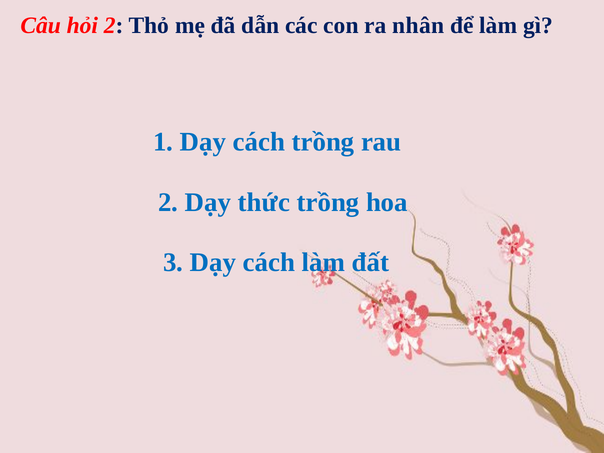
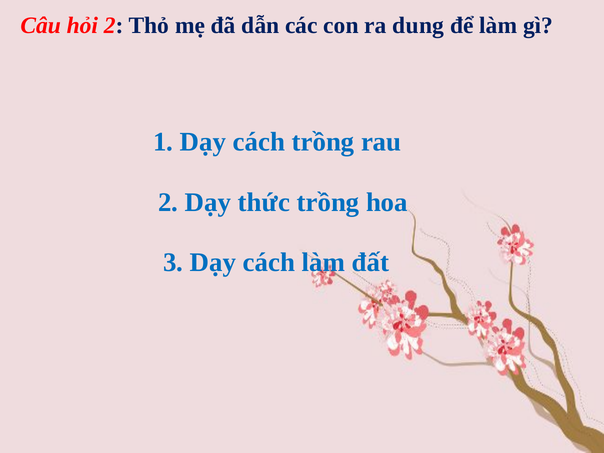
nhân: nhân -> dung
